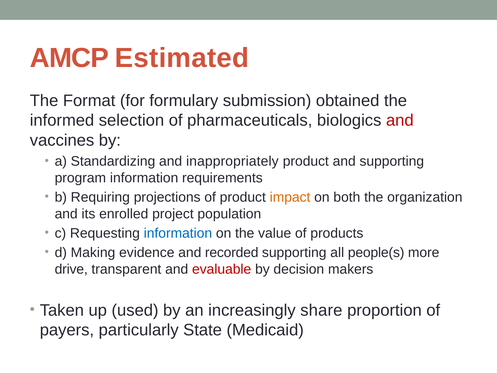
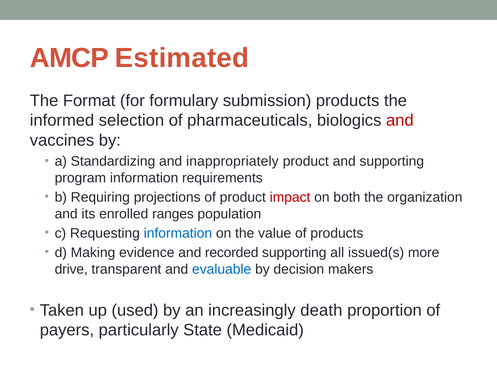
submission obtained: obtained -> products
impact colour: orange -> red
project: project -> ranges
people(s: people(s -> issued(s
evaluable colour: red -> blue
share: share -> death
